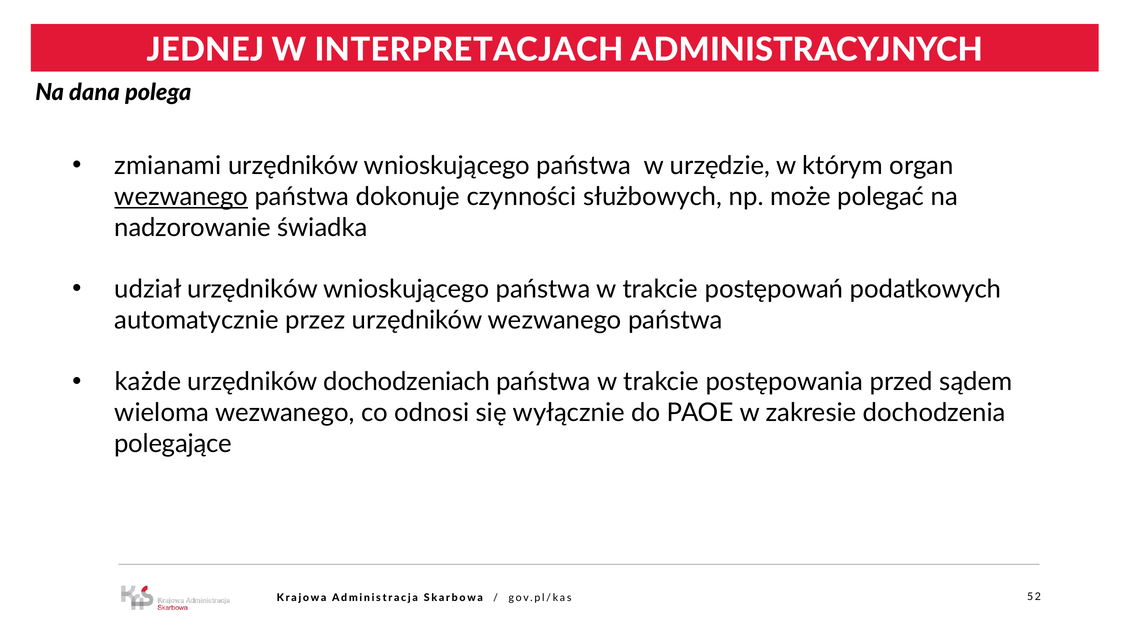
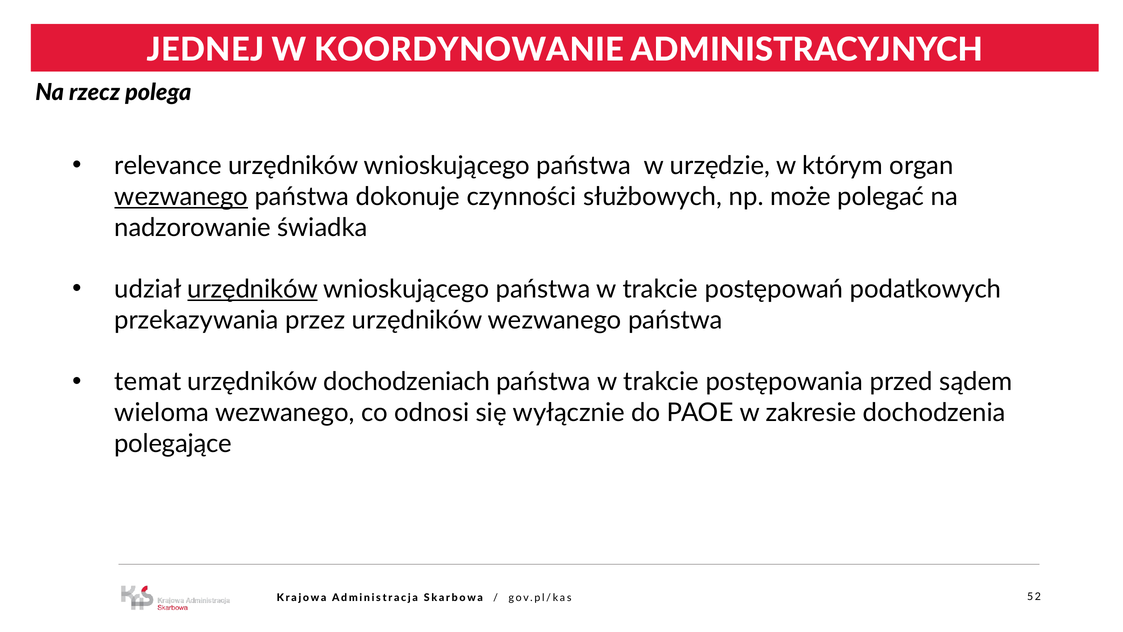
INTERPRETACJACH: INTERPRETACJACH -> KOORDYNOWANIE
dana: dana -> rzecz
zmianami: zmianami -> relevance
urzędników at (253, 289) underline: none -> present
automatycznie: automatycznie -> przekazywania
każde: każde -> temat
